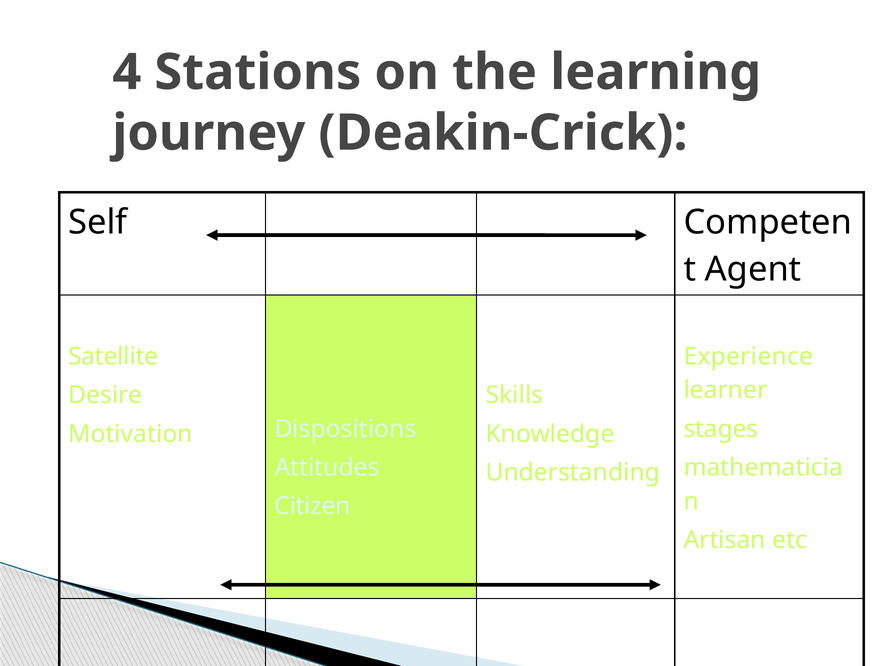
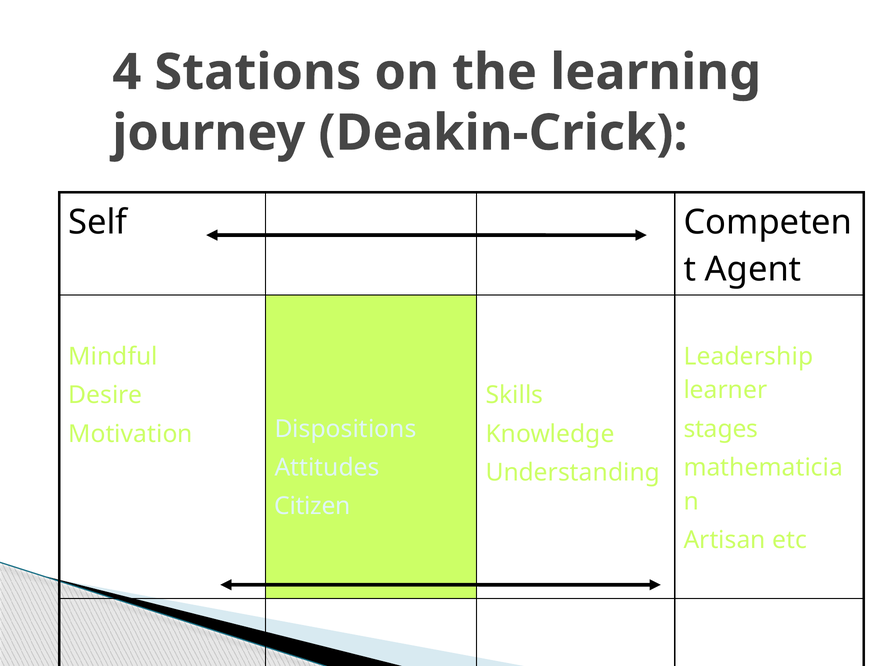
Satellite: Satellite -> Mindful
Experience: Experience -> Leadership
